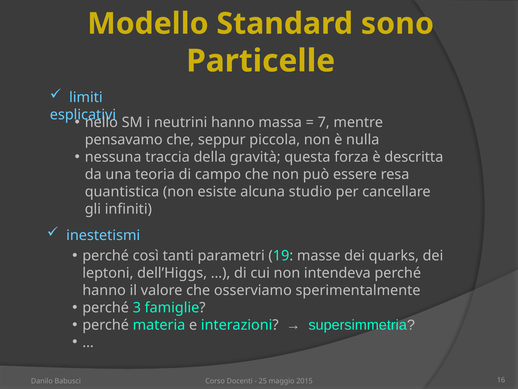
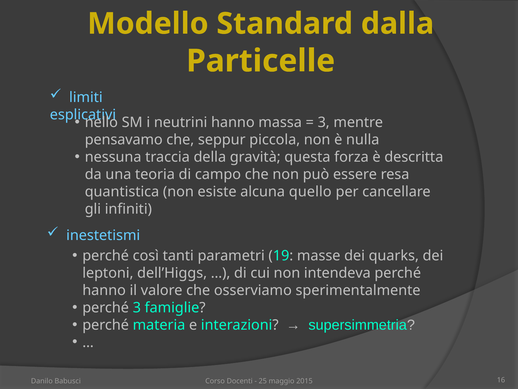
sono: sono -> dalla
7 at (324, 122): 7 -> 3
studio: studio -> quello
